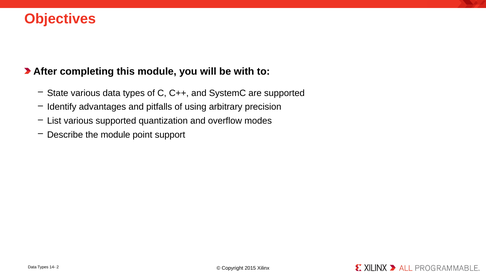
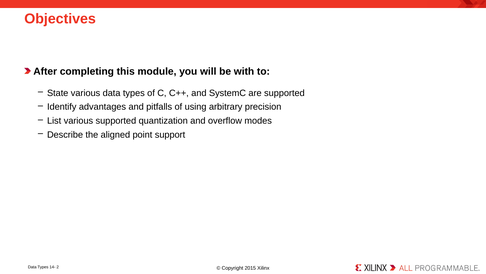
the module: module -> aligned
